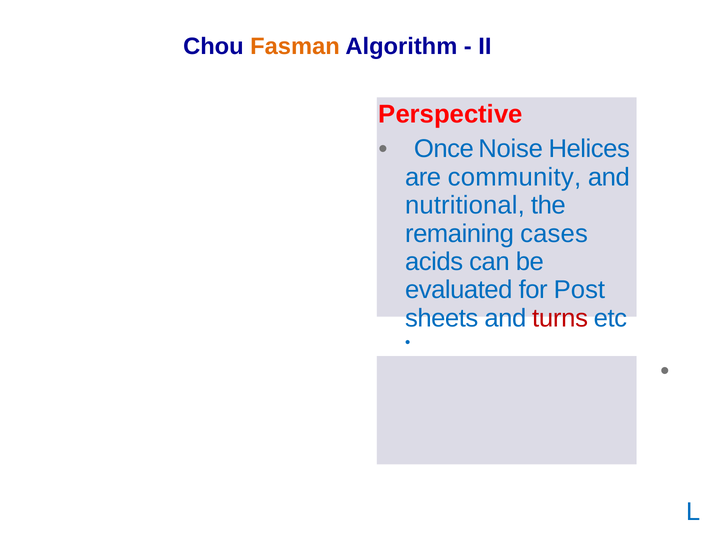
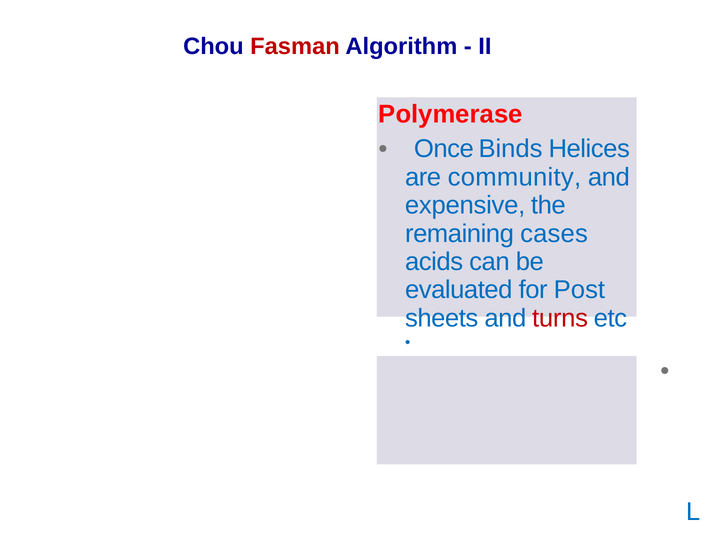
Fasman colour: orange -> red
Perspective: Perspective -> Polymerase
Noise: Noise -> Binds
nutritional: nutritional -> expensive
